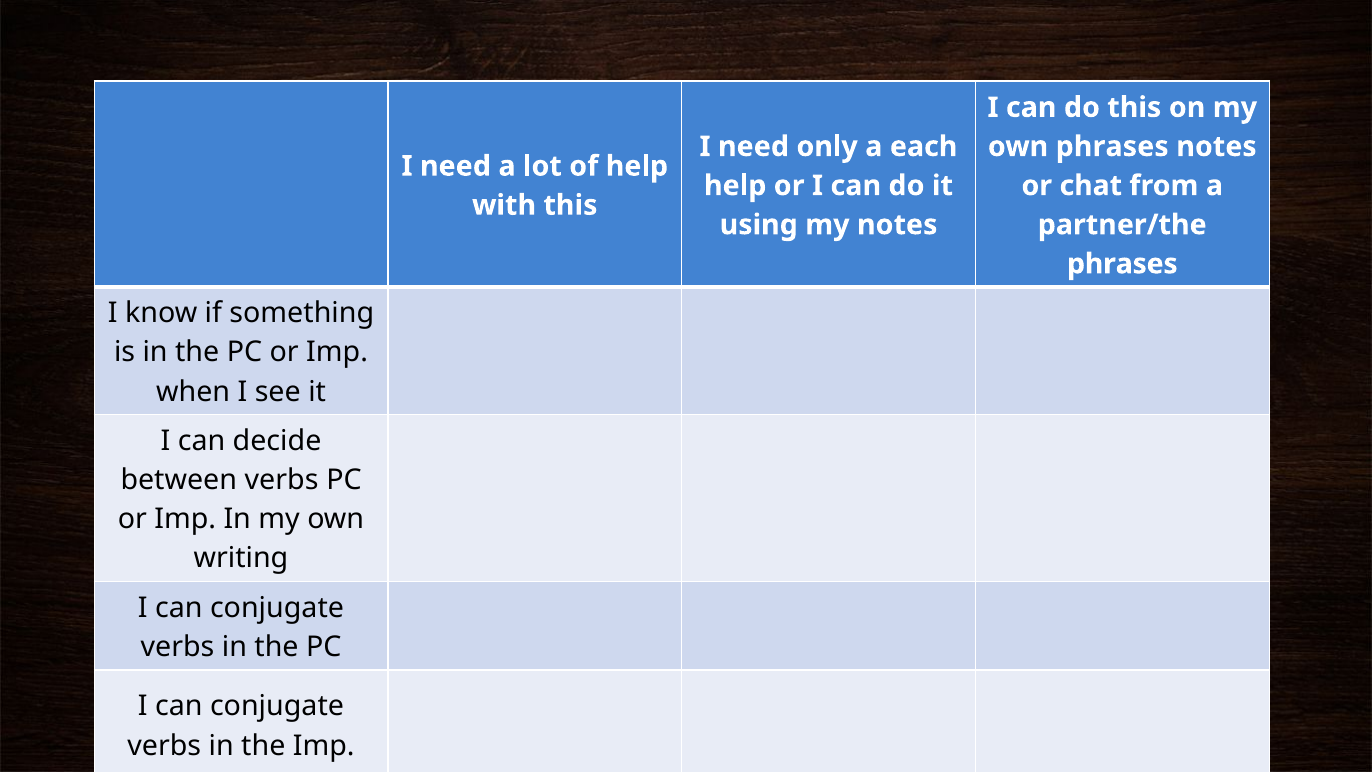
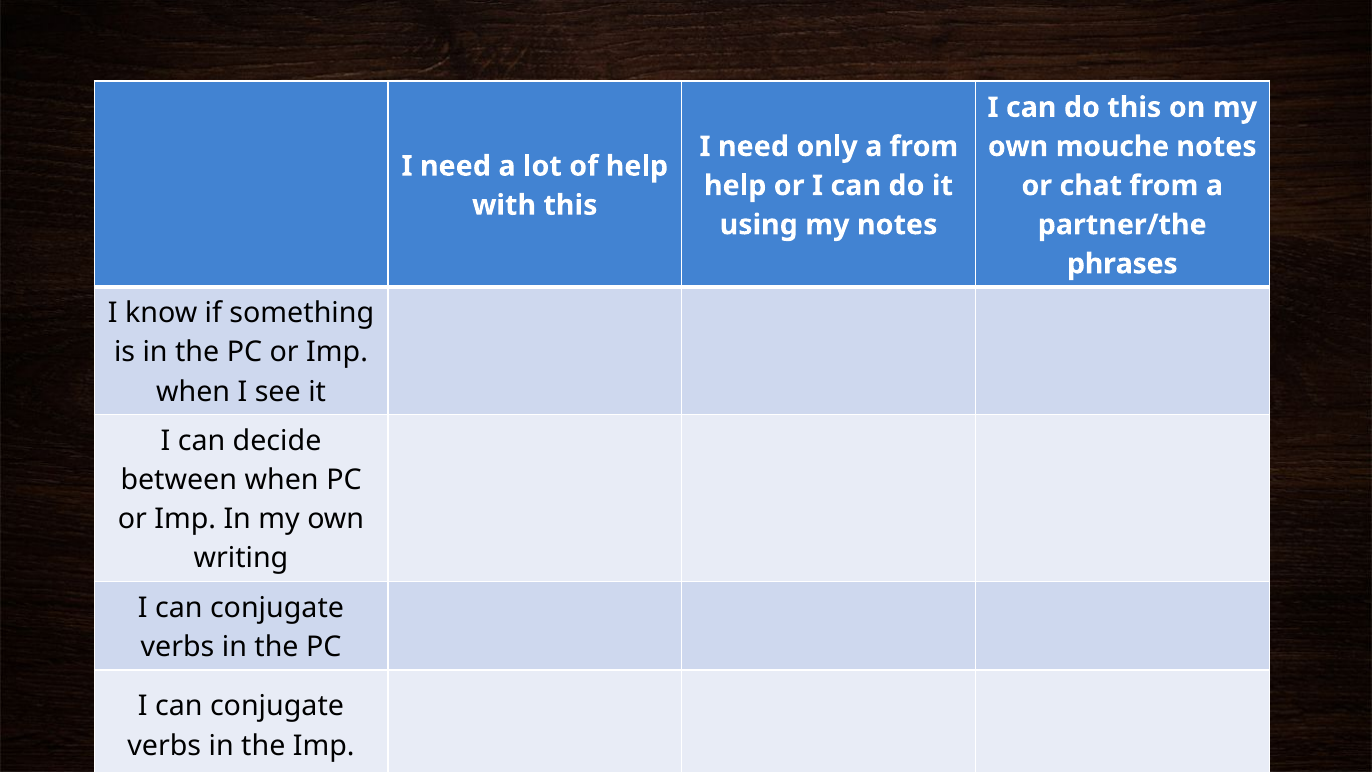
a each: each -> from
own phrases: phrases -> mouche
between verbs: verbs -> when
